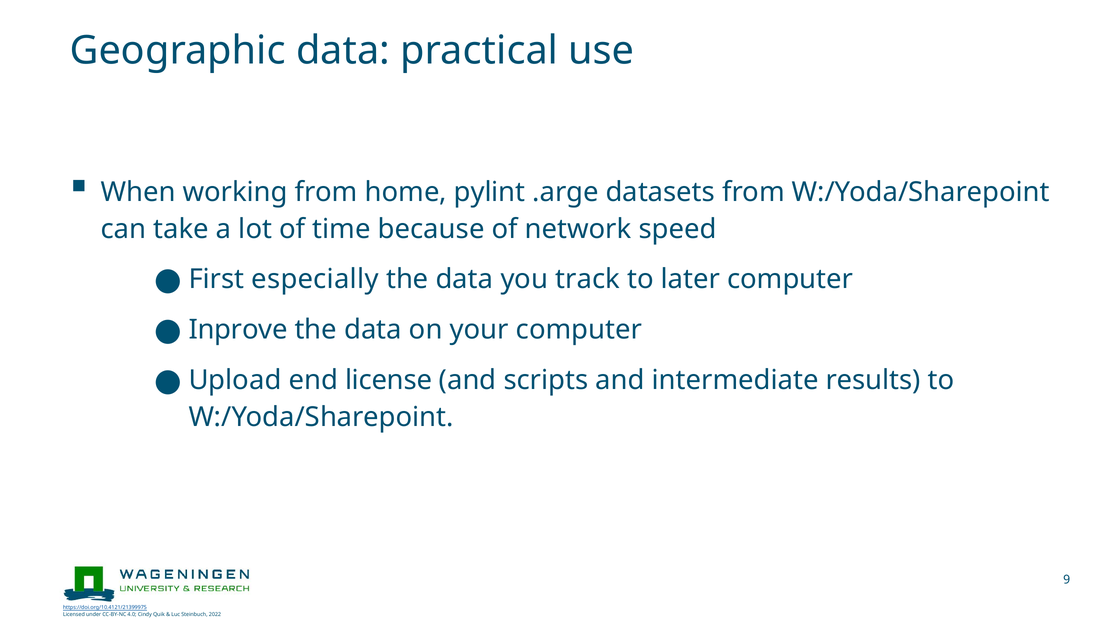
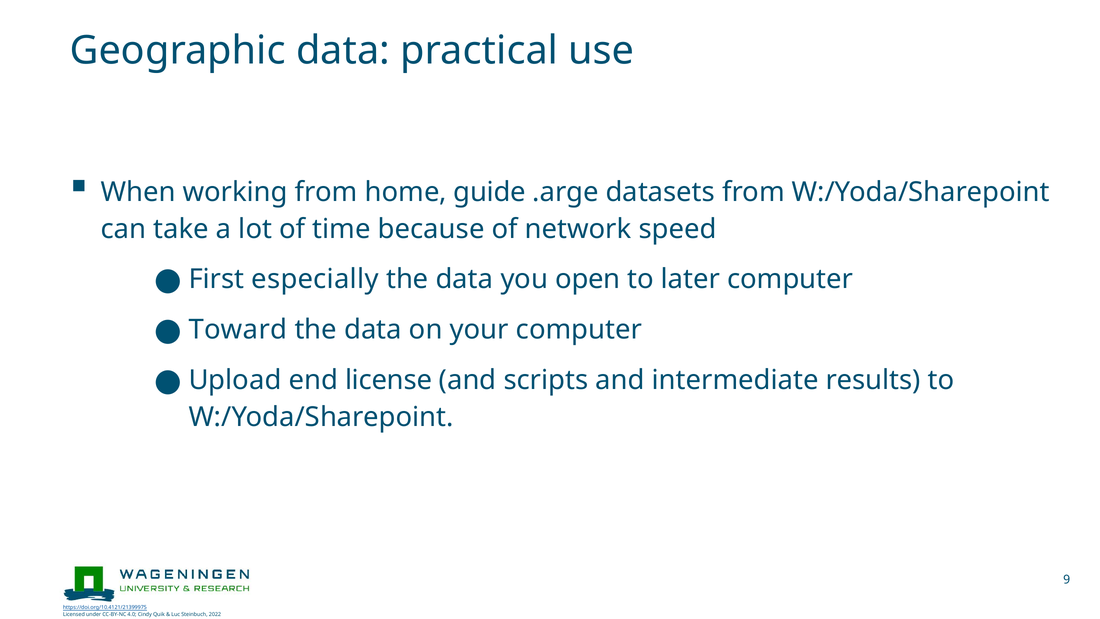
pylint: pylint -> guide
track: track -> open
Inprove: Inprove -> Toward
